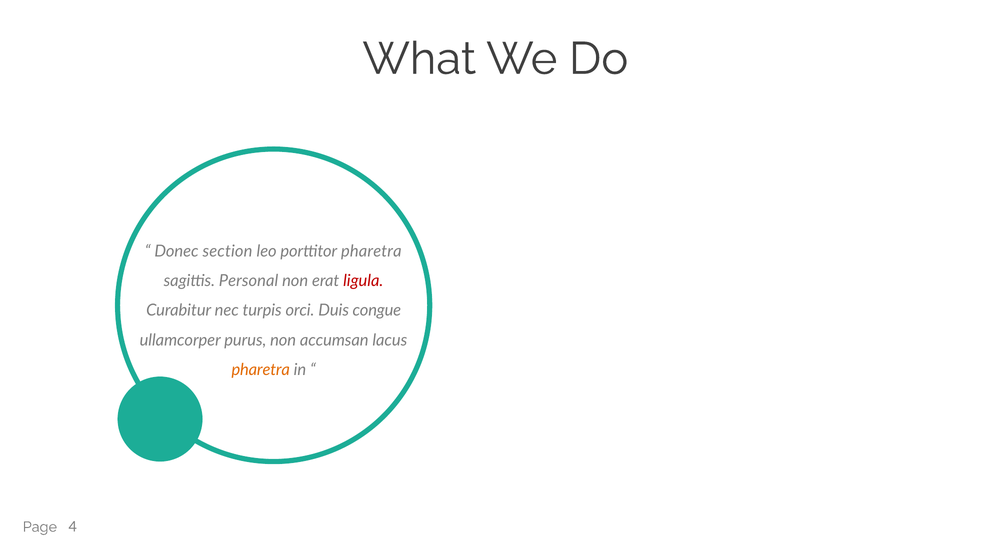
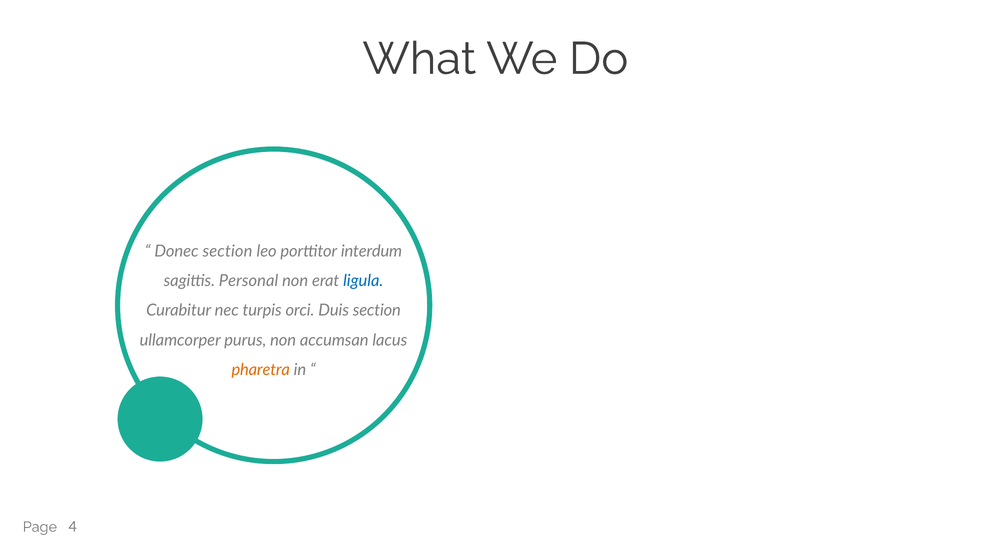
porttitor pharetra: pharetra -> interdum
ligula colour: red -> blue
Duis congue: congue -> section
